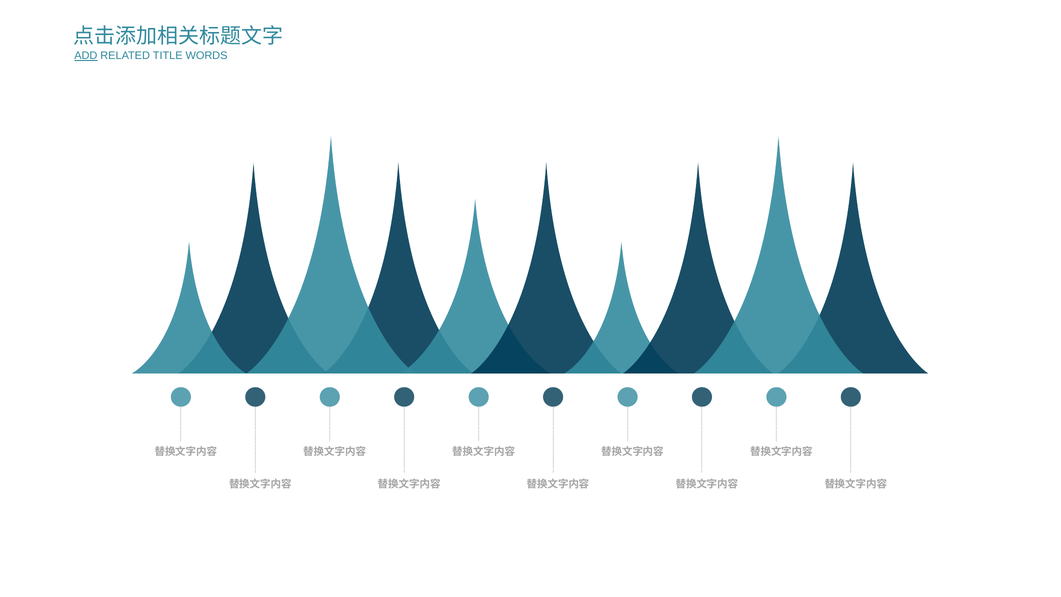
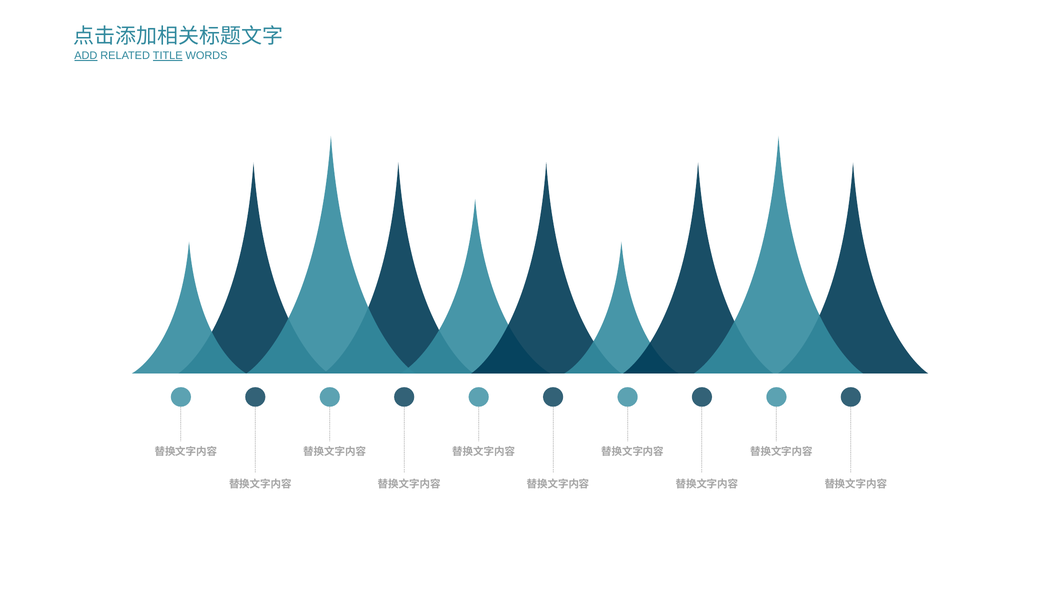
TITLE underline: none -> present
